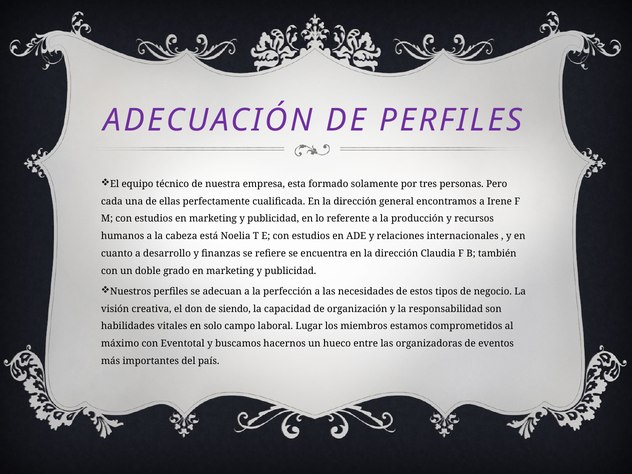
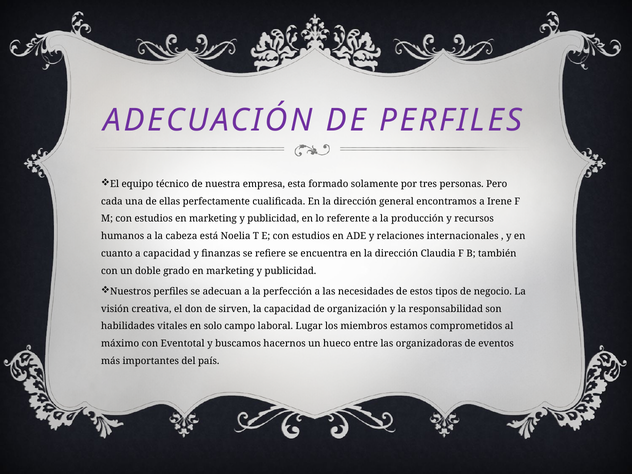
a desarrollo: desarrollo -> capacidad
siendo: siendo -> sirven
